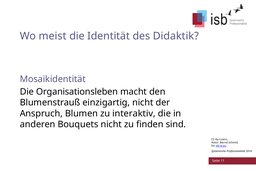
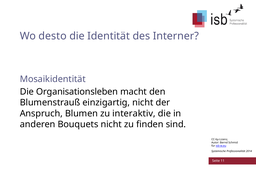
meist: meist -> desto
Didaktik: Didaktik -> Interner
